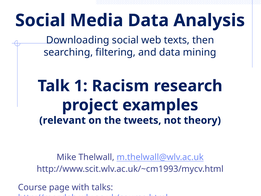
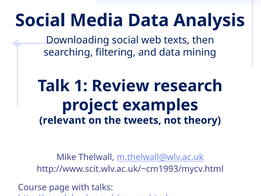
Racism: Racism -> Review
